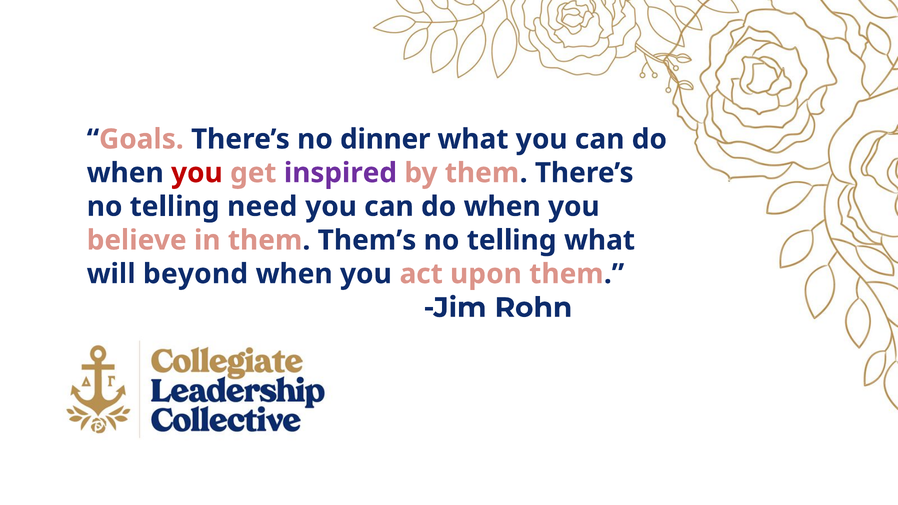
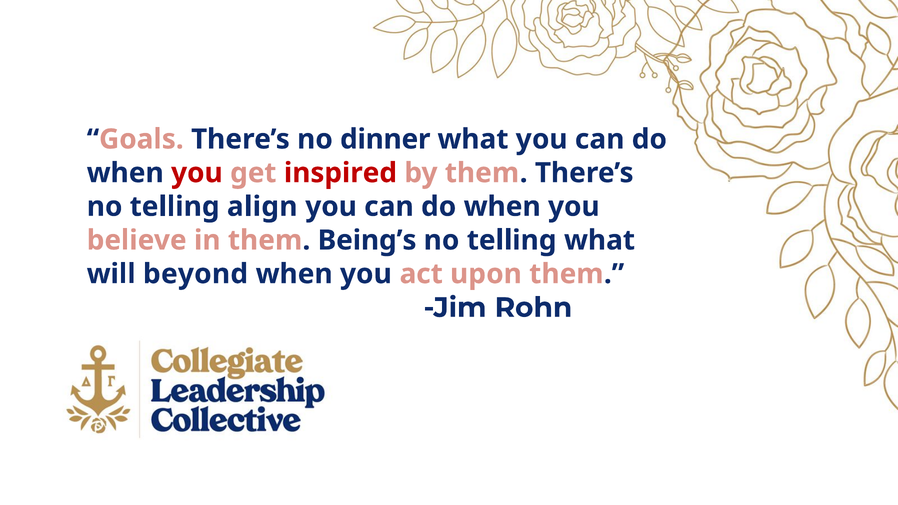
inspired colour: purple -> red
need: need -> align
Them’s: Them’s -> Being’s
